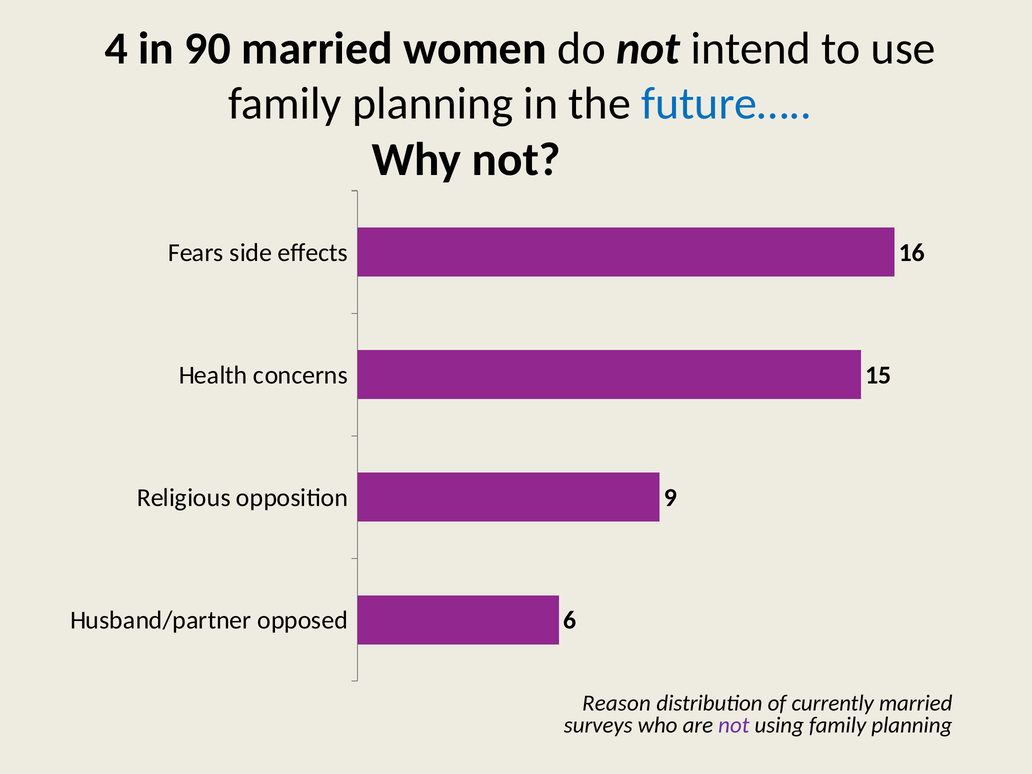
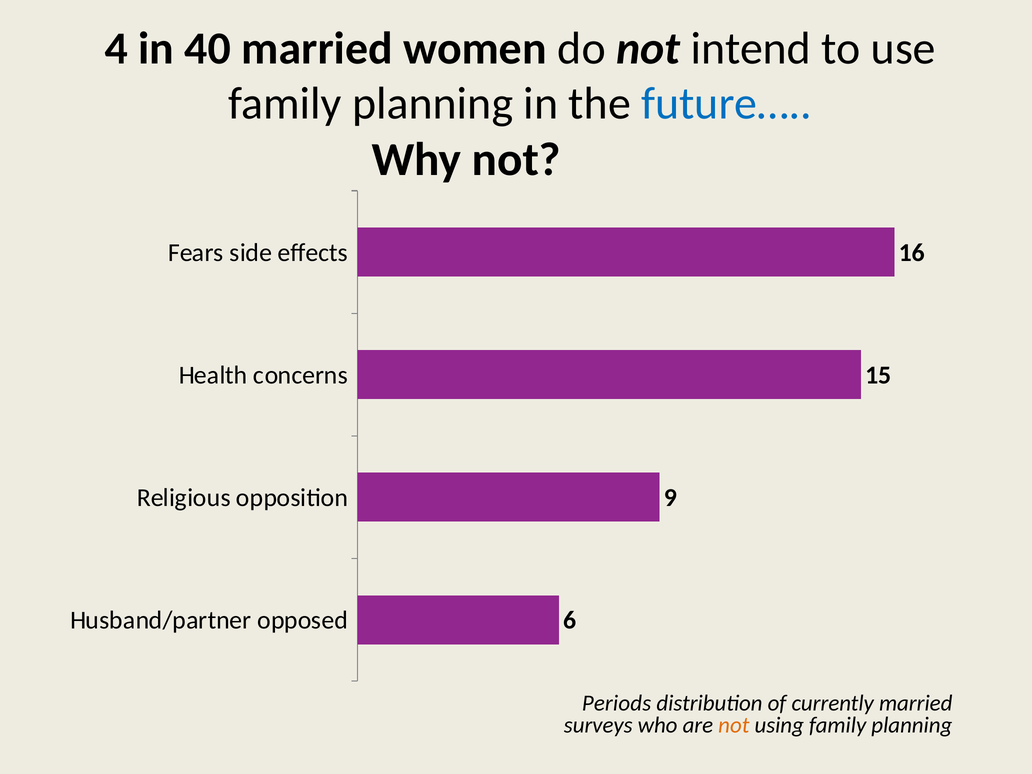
90: 90 -> 40
Reason: Reason -> Periods
not at (734, 725) colour: purple -> orange
